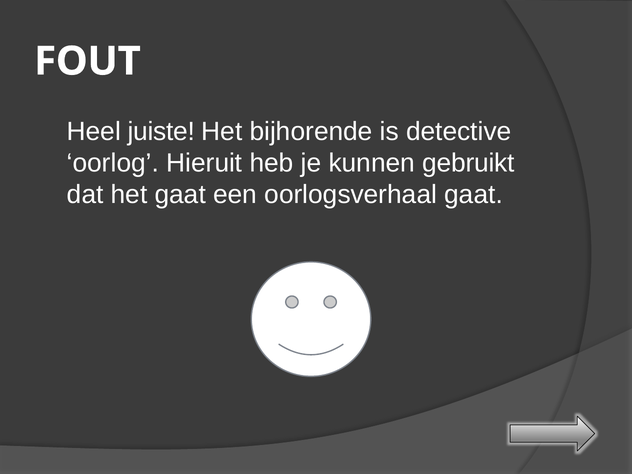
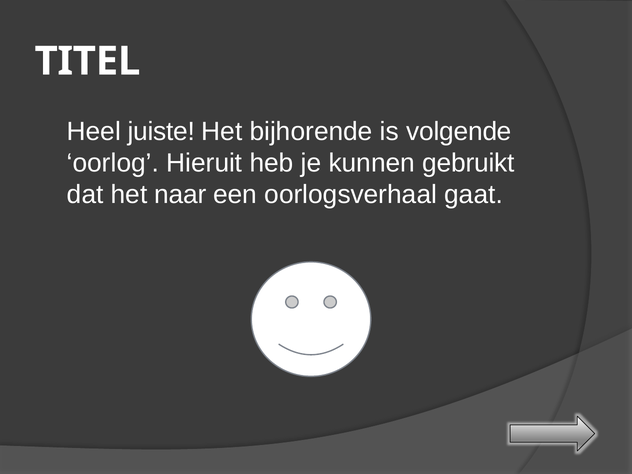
FOUT: FOUT -> TITEL
detective: detective -> volgende
het gaat: gaat -> naar
